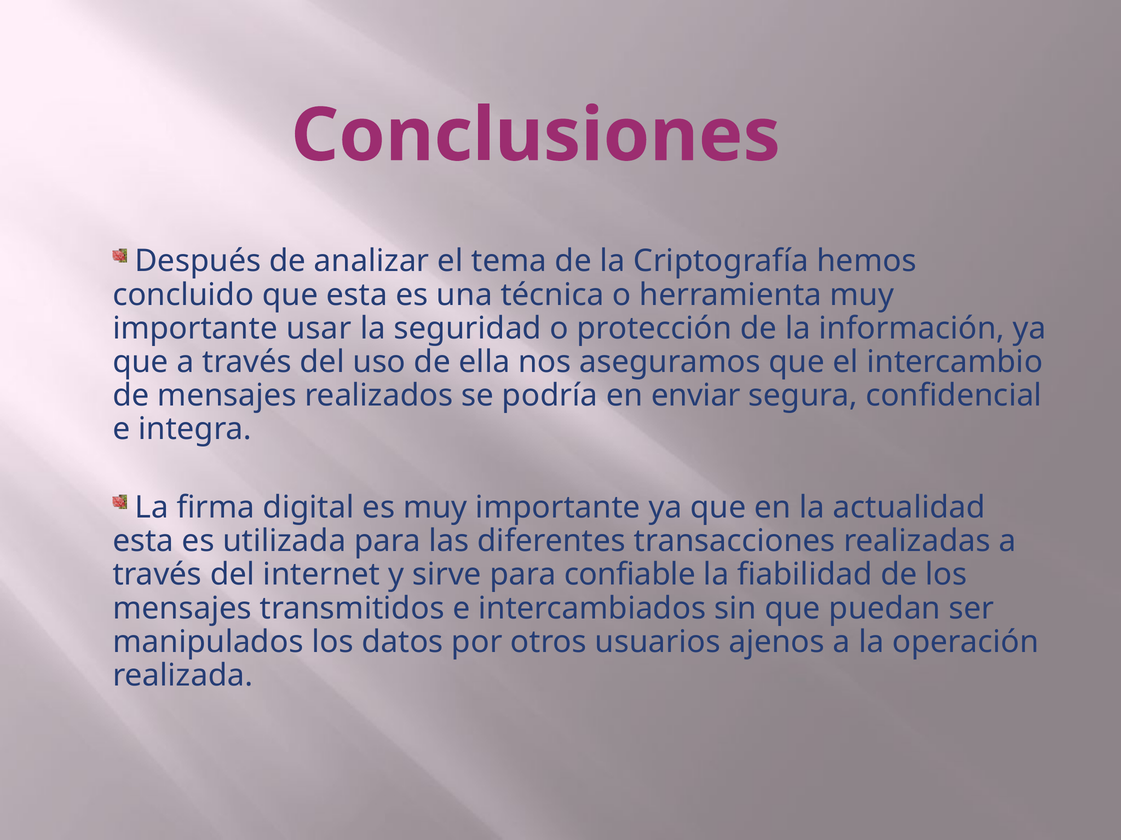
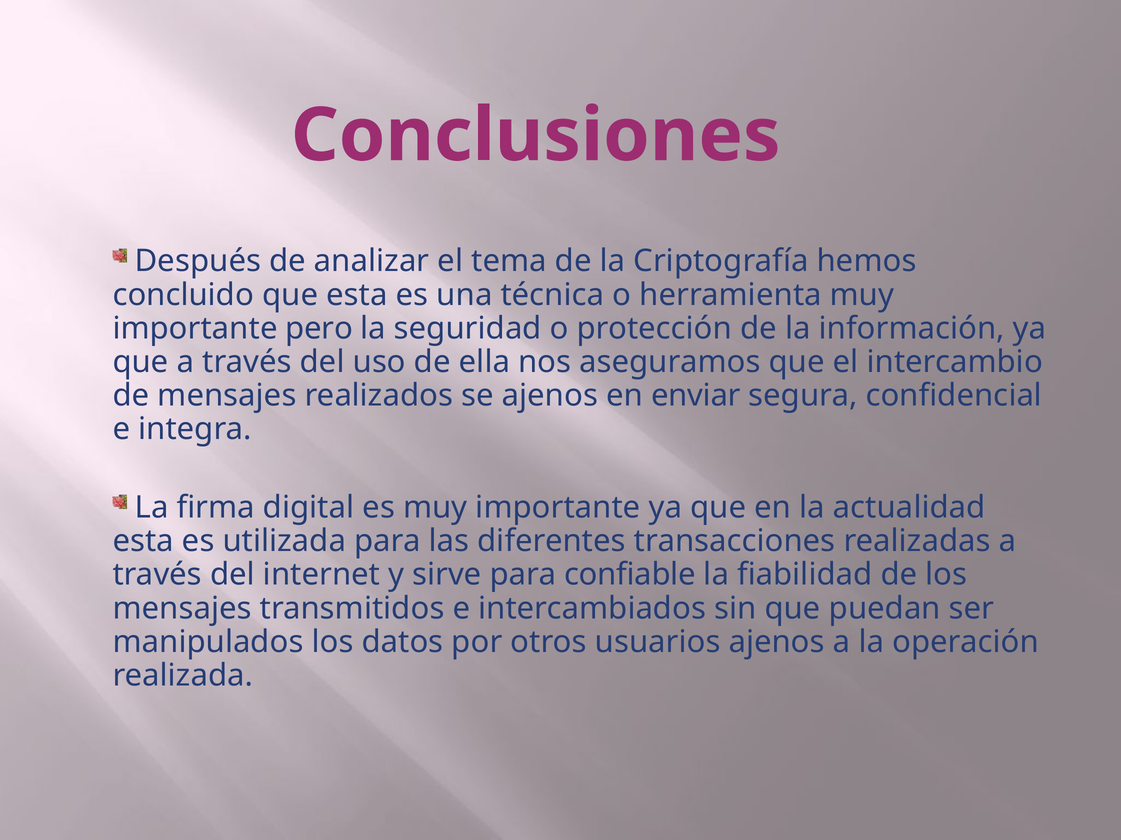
usar: usar -> pero
se podría: podría -> ajenos
